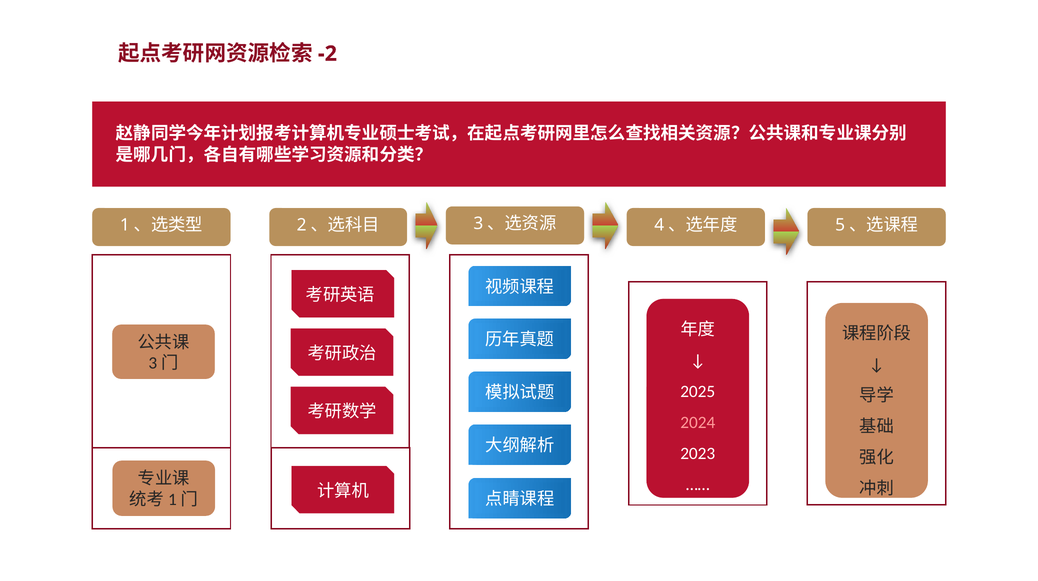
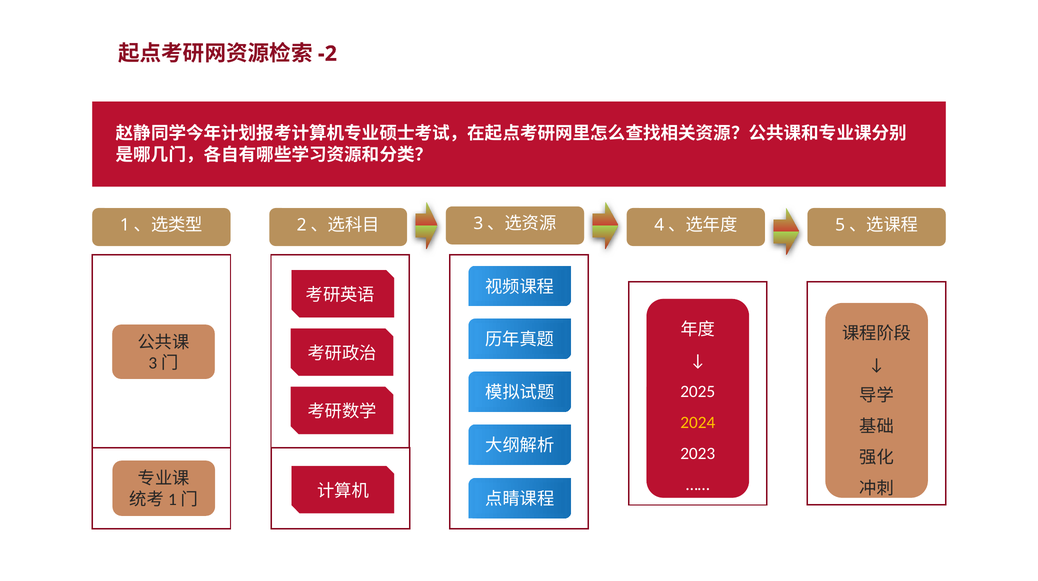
2024 colour: pink -> yellow
